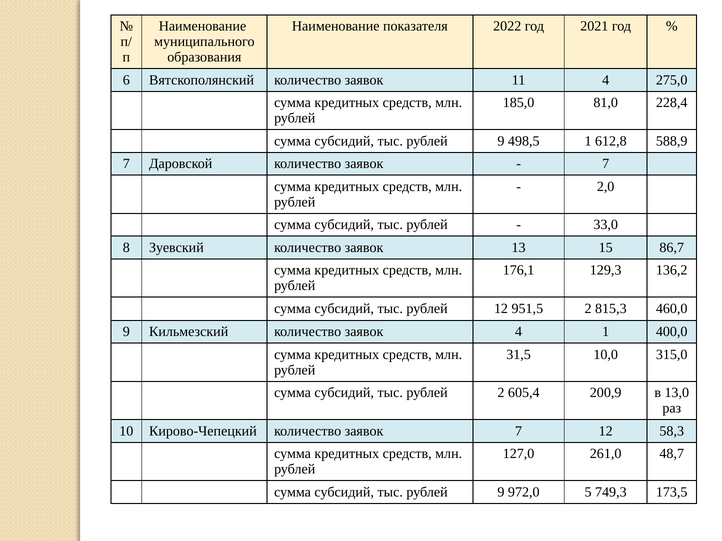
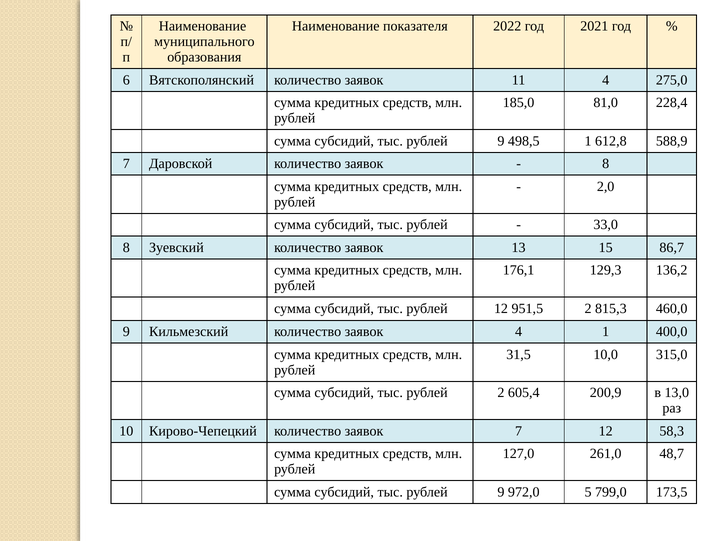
7 at (606, 164): 7 -> 8
749,3: 749,3 -> 799,0
